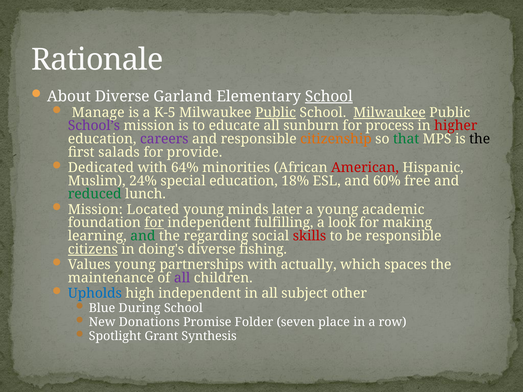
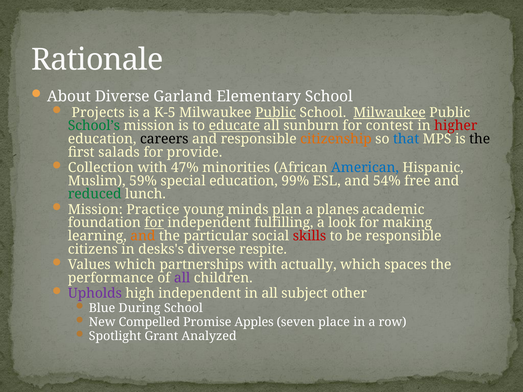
School at (329, 96) underline: present -> none
Manage: Manage -> Projects
School’s colour: purple -> green
educate underline: none -> present
process: process -> contest
careers colour: purple -> black
that colour: green -> blue
Dedicated: Dedicated -> Collection
64%: 64% -> 47%
American colour: red -> blue
24%: 24% -> 59%
18%: 18% -> 99%
60%: 60% -> 54%
Located: Located -> Practice
later: later -> plan
a young: young -> planes
and at (143, 236) colour: green -> orange
regarding: regarding -> particular
citizens underline: present -> none
doing's: doing's -> desks's
fishing: fishing -> respite
Values young: young -> which
maintenance: maintenance -> performance
Upholds colour: blue -> purple
Donations: Donations -> Compelled
Folder: Folder -> Apples
Synthesis: Synthesis -> Analyzed
